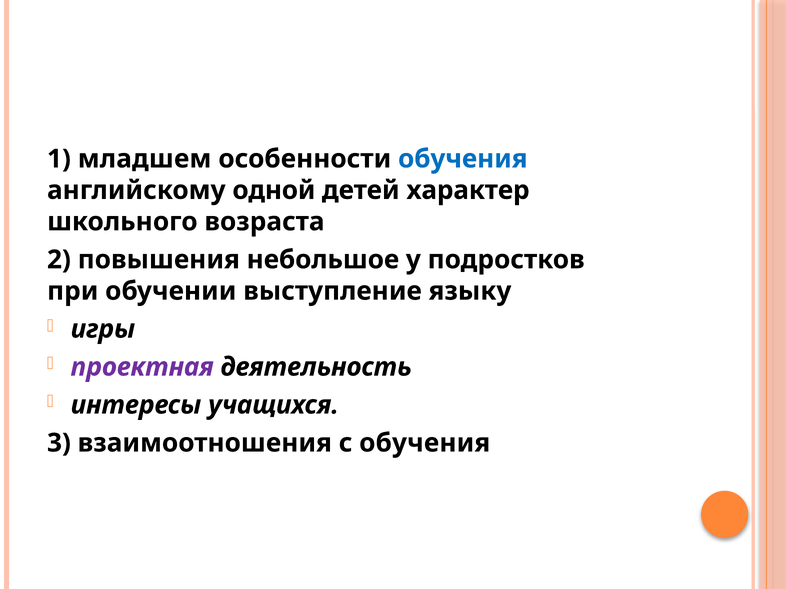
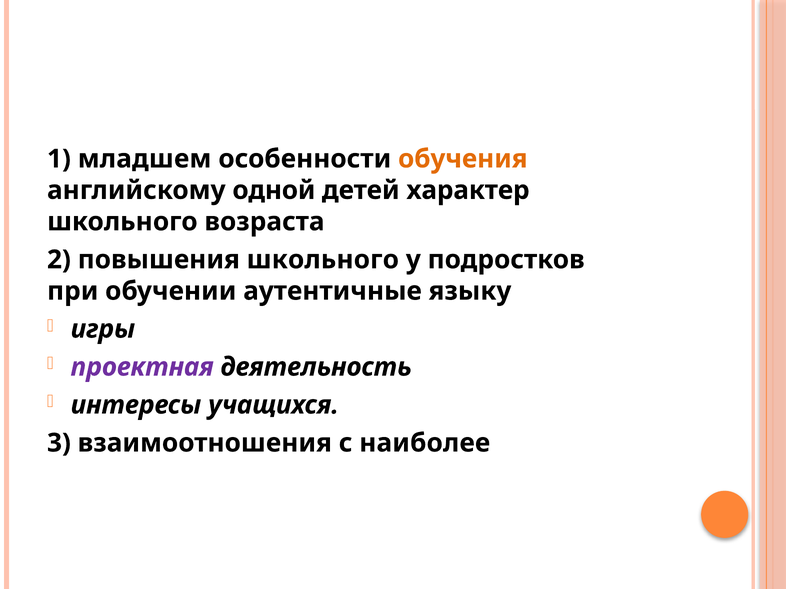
обучения at (463, 159) colour: blue -> orange
повышения небольшое: небольшое -> школьного
выступление: выступление -> аутентичные
с обучения: обучения -> наиболее
